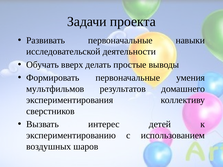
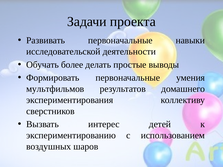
вверх: вверх -> более
